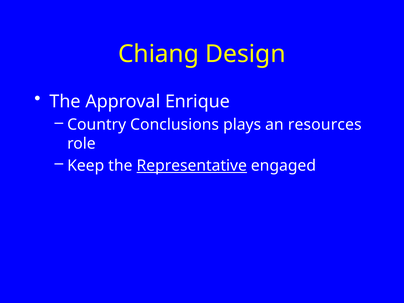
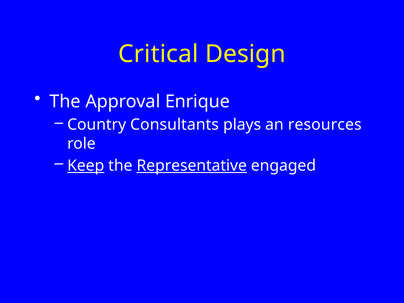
Chiang: Chiang -> Critical
Conclusions: Conclusions -> Consultants
Keep underline: none -> present
